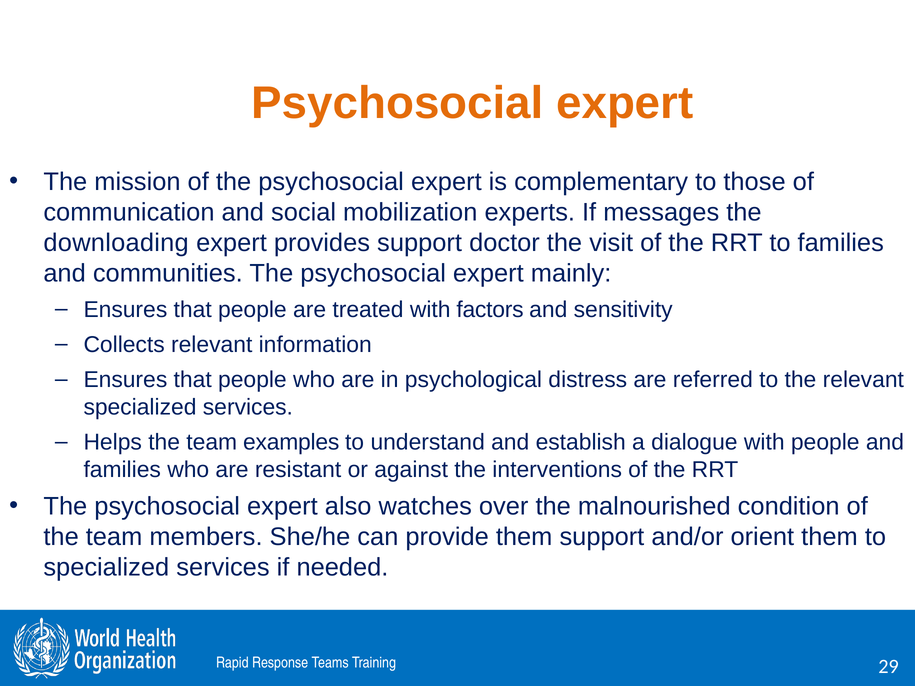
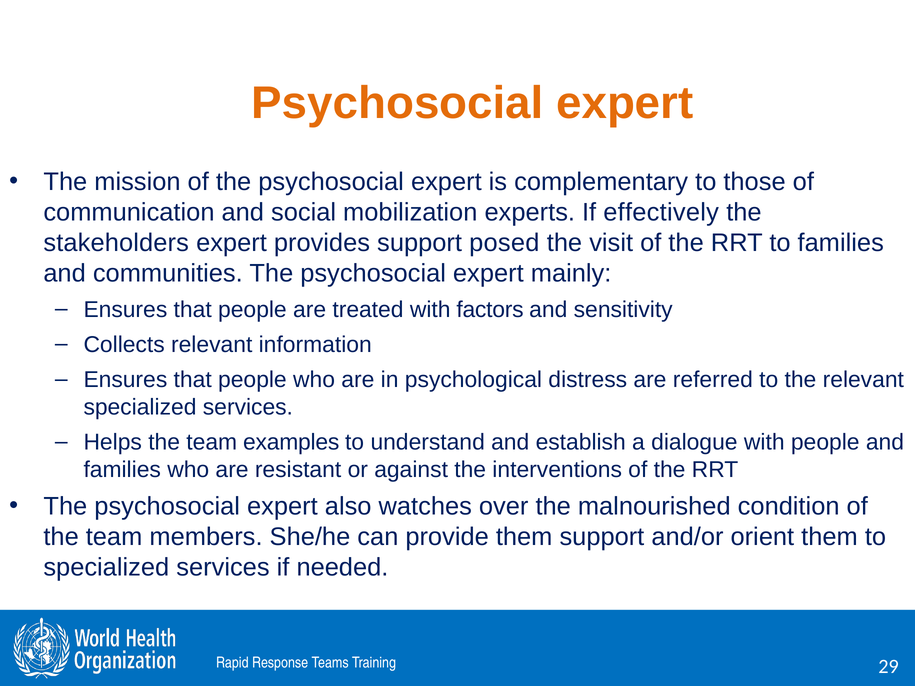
messages: messages -> effectively
downloading: downloading -> stakeholders
doctor: doctor -> posed
